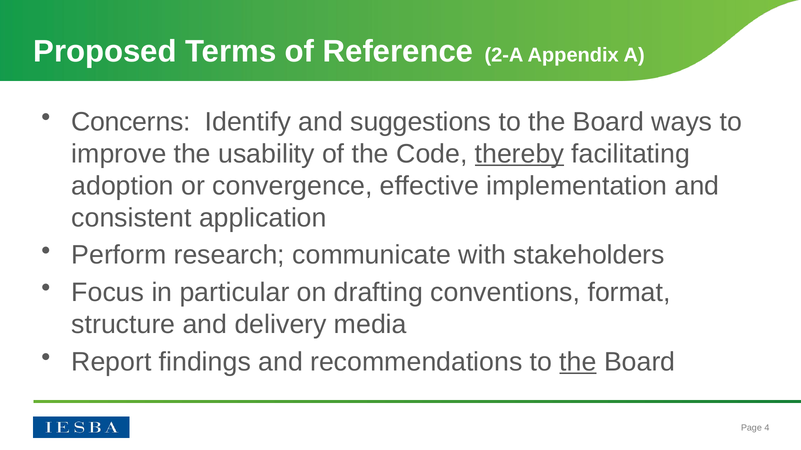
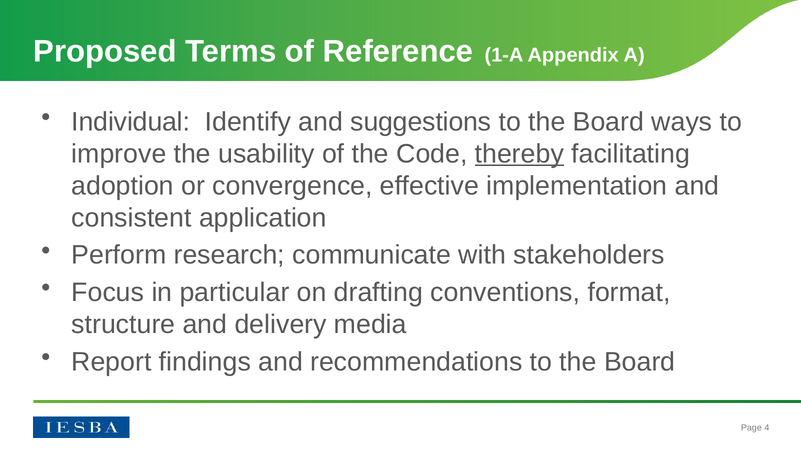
2-A: 2-A -> 1-A
Concerns: Concerns -> Individual
the at (578, 362) underline: present -> none
